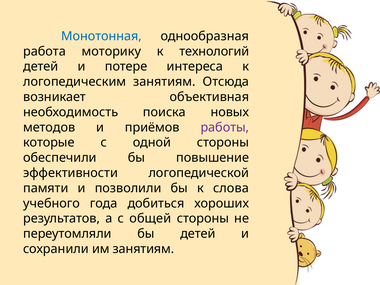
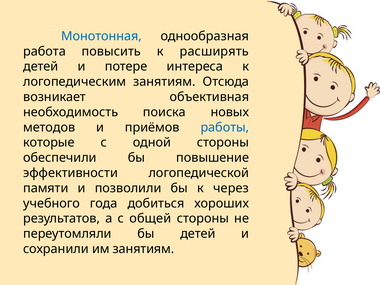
моторику: моторику -> повысить
технологий: технологий -> расширять
работы colour: purple -> blue
слова: слова -> через
